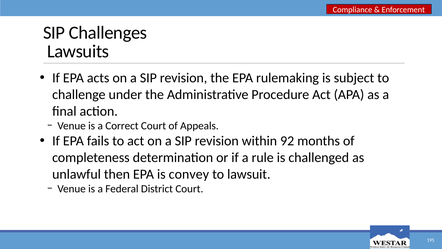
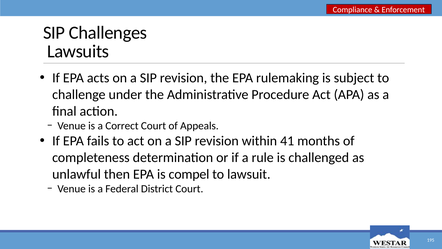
92: 92 -> 41
convey: convey -> compel
